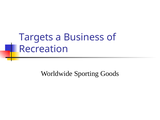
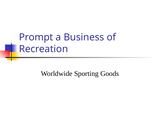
Targets: Targets -> Prompt
